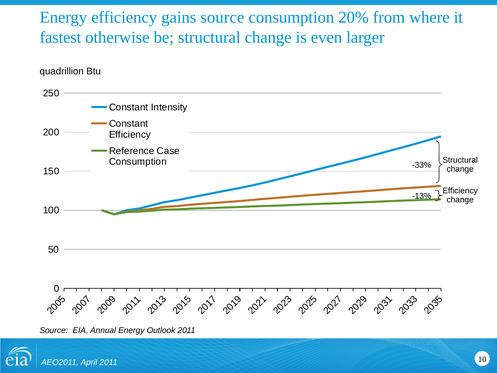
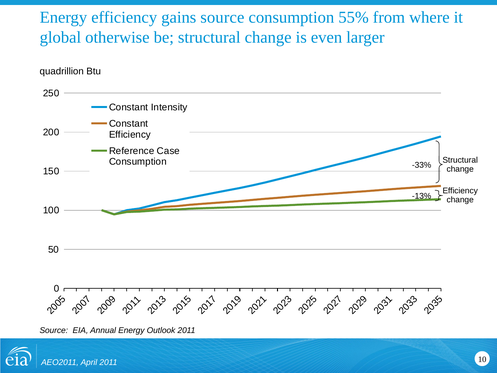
20%: 20% -> 55%
fastest: fastest -> global
